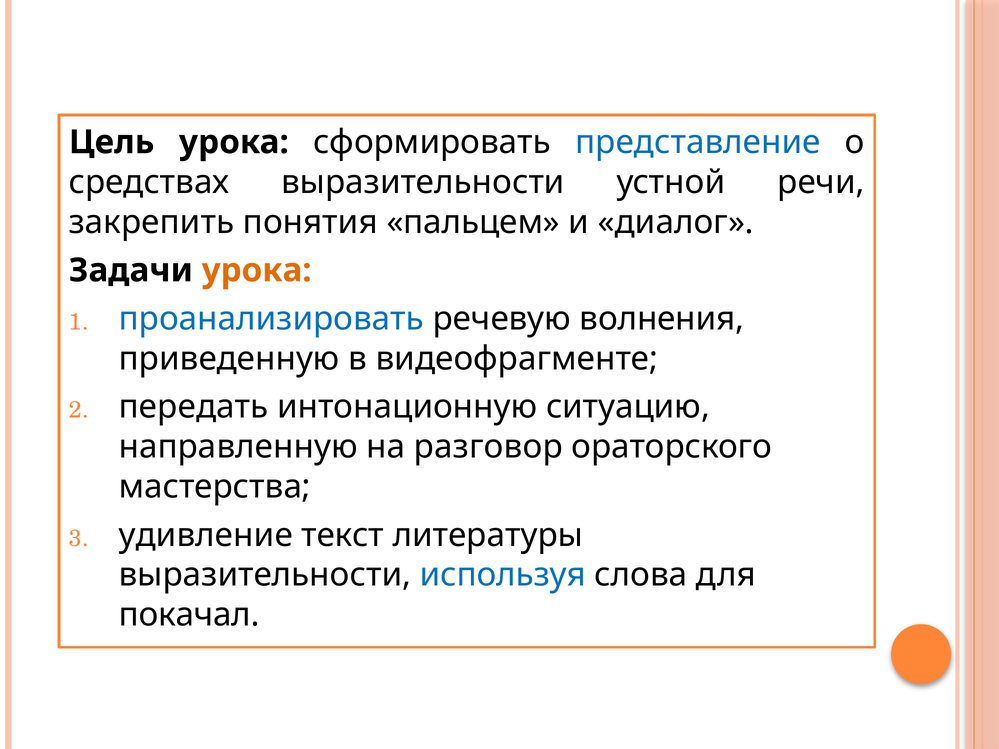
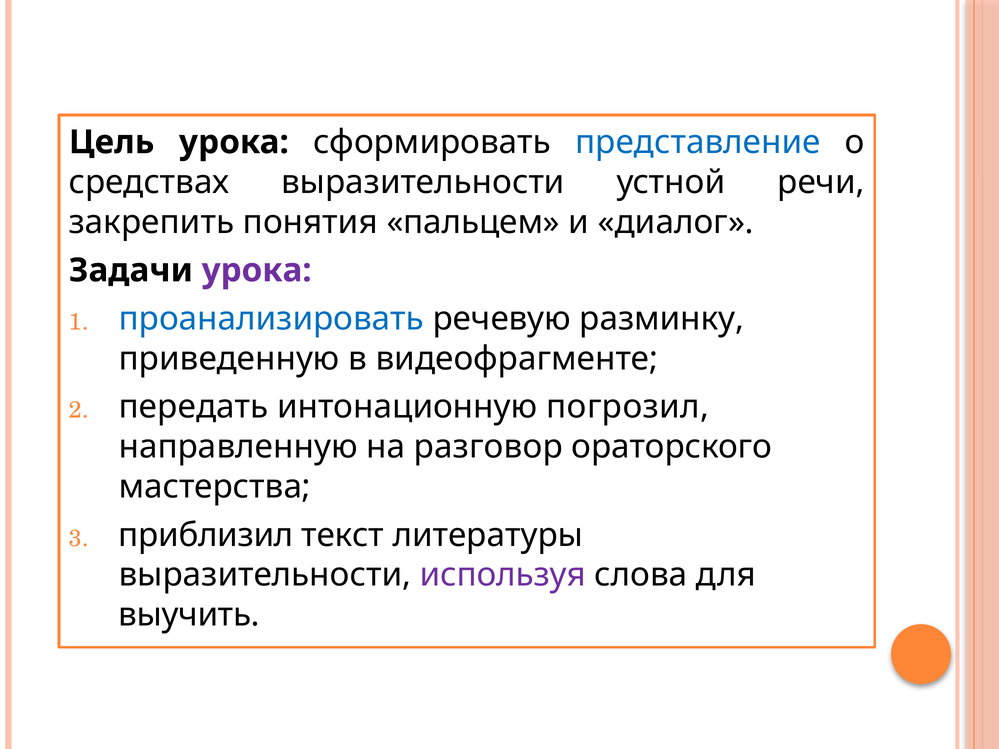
урока at (257, 270) colour: orange -> purple
волнения: волнения -> разминку
ситуацию: ситуацию -> погрозил
удивление: удивление -> приблизил
используя colour: blue -> purple
покачал: покачал -> выучить
